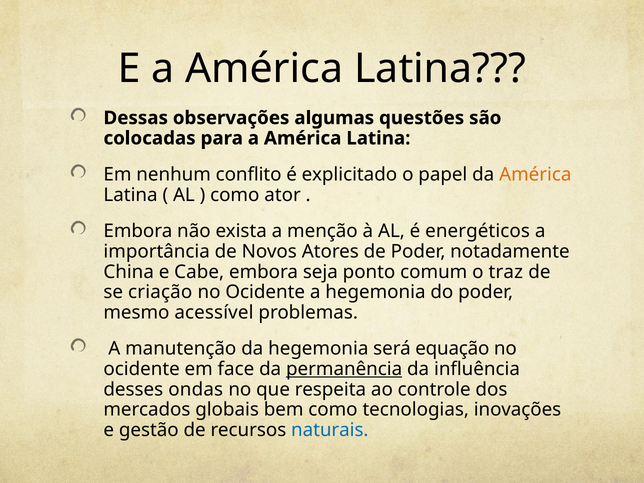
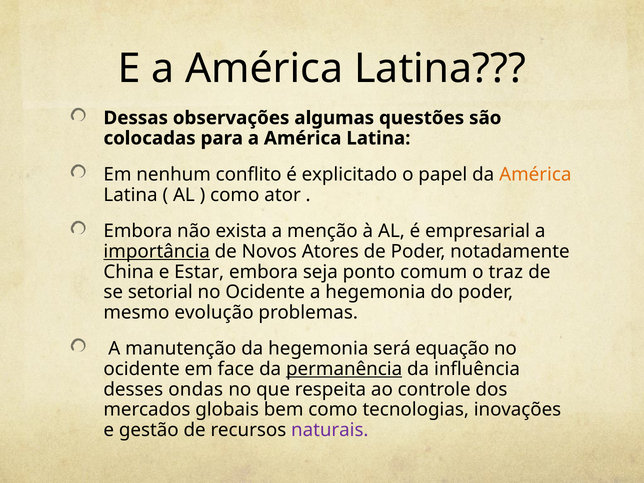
energéticos: energéticos -> empresarial
importância underline: none -> present
Cabe: Cabe -> Estar
criação: criação -> setorial
acessível: acessível -> evolução
naturais colour: blue -> purple
